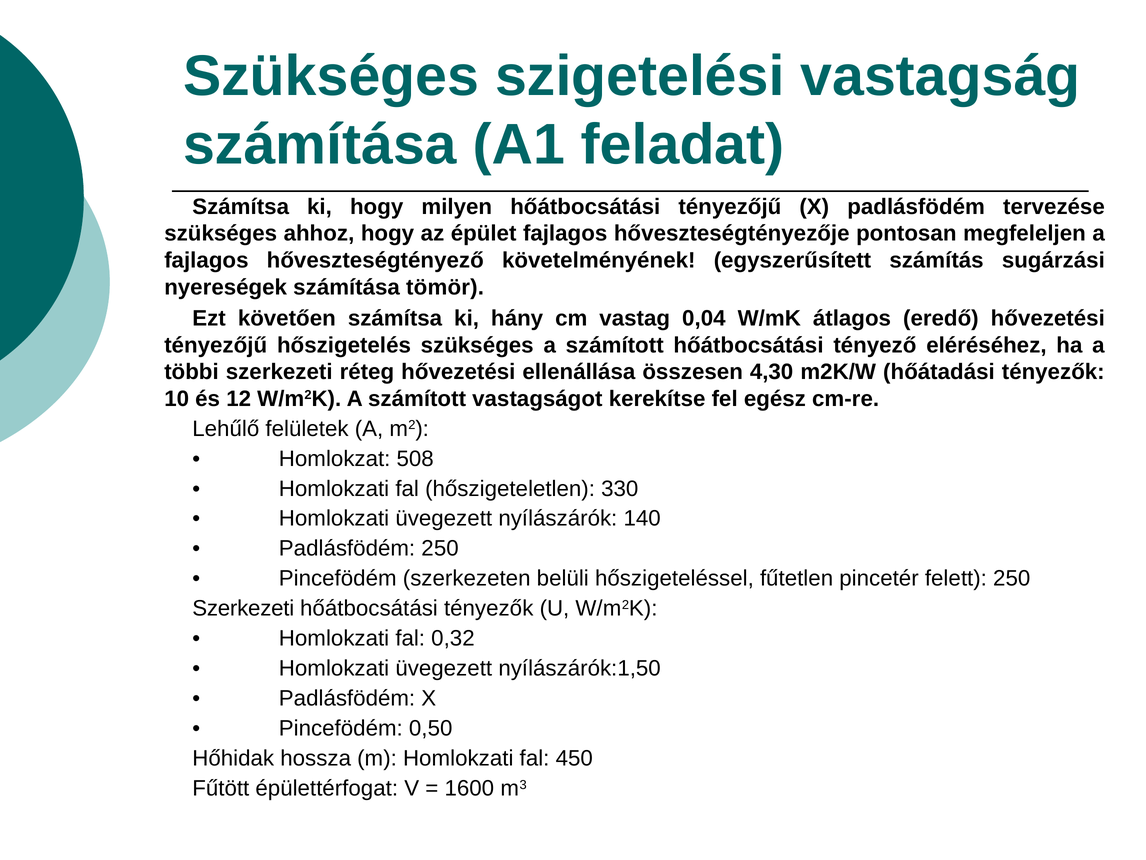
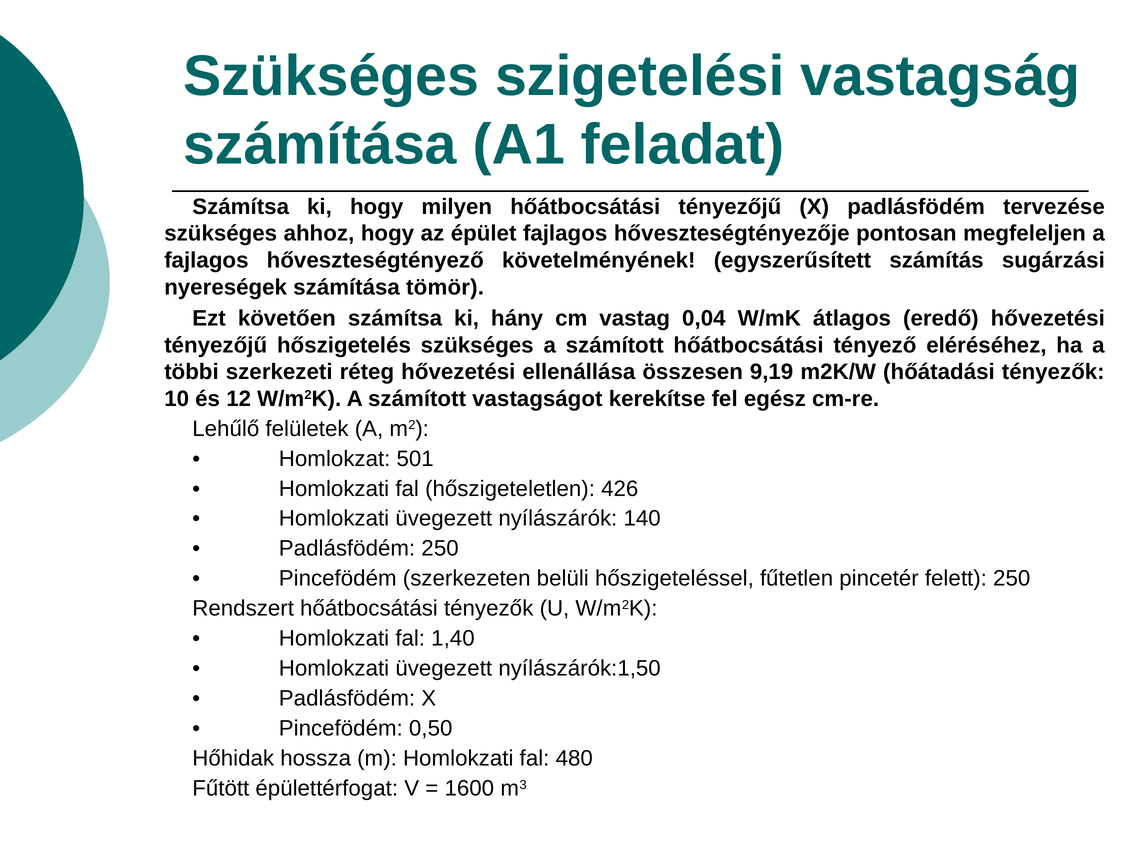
4,30: 4,30 -> 9,19
508: 508 -> 501
330: 330 -> 426
Szerkezeti at (243, 608): Szerkezeti -> Rendszert
0,32: 0,32 -> 1,40
450: 450 -> 480
